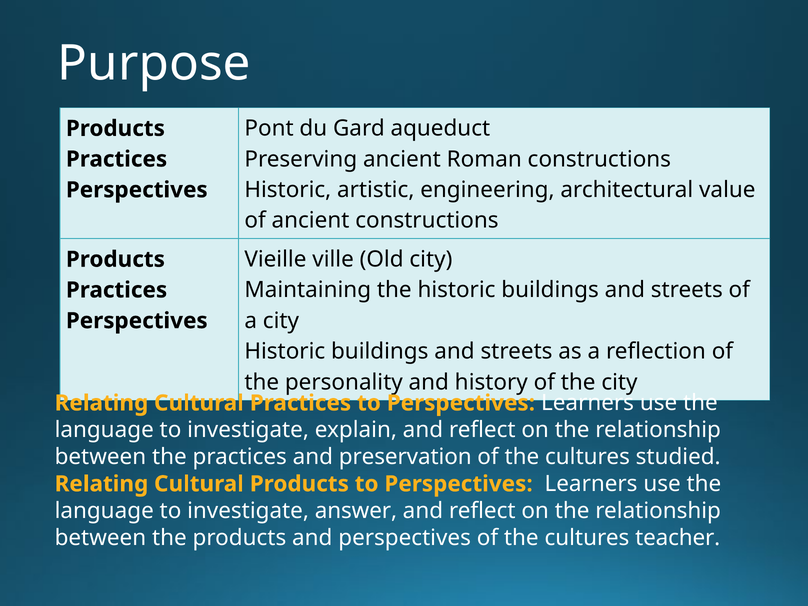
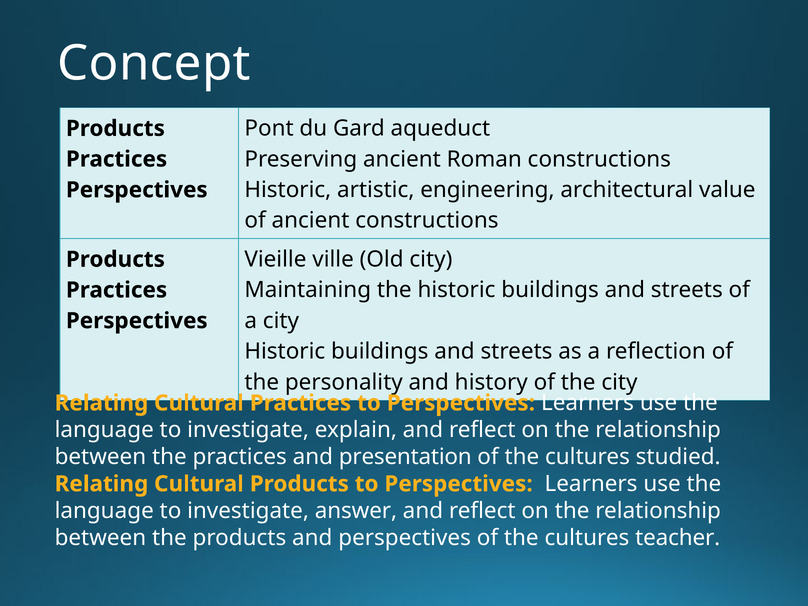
Purpose: Purpose -> Concept
preservation: preservation -> presentation
